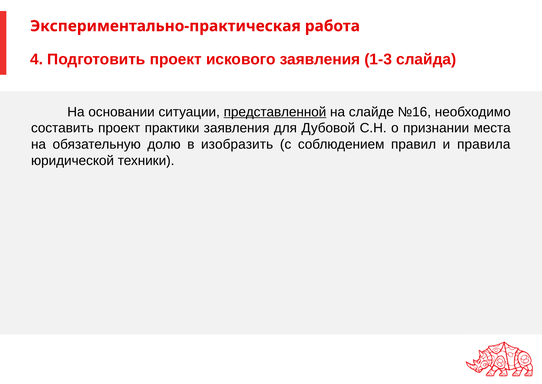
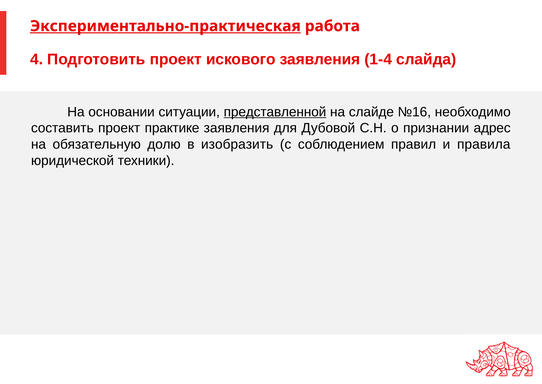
Экспериментально-практическая underline: none -> present
1-3: 1-3 -> 1-4
практики: практики -> практике
места: места -> адрес
